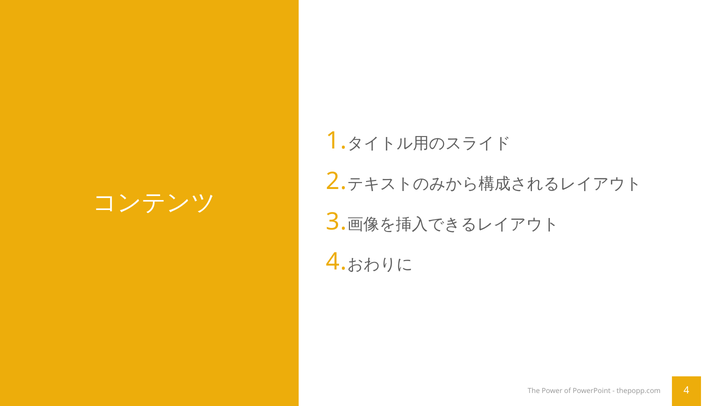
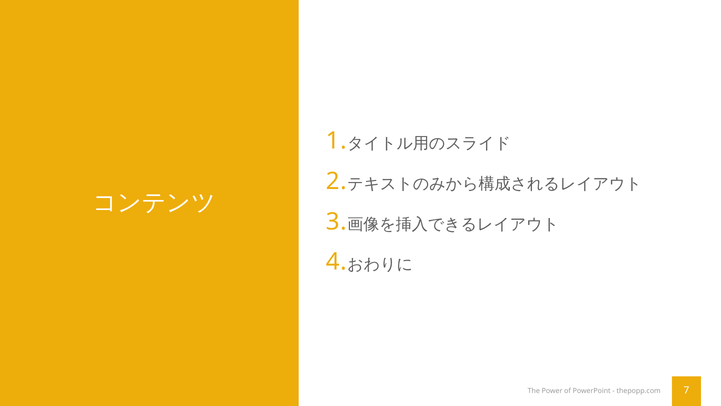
thepopp.com 4: 4 -> 7
